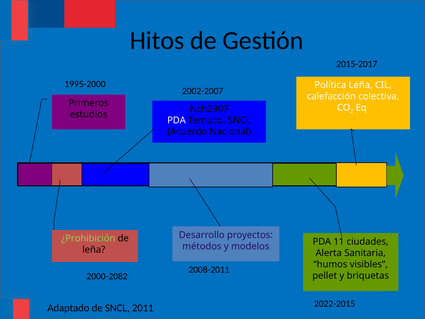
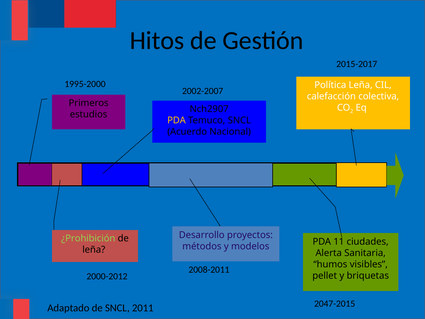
PDA at (176, 120) colour: white -> yellow
2000-2082: 2000-2082 -> 2000-2012
2022-2015: 2022-2015 -> 2047-2015
